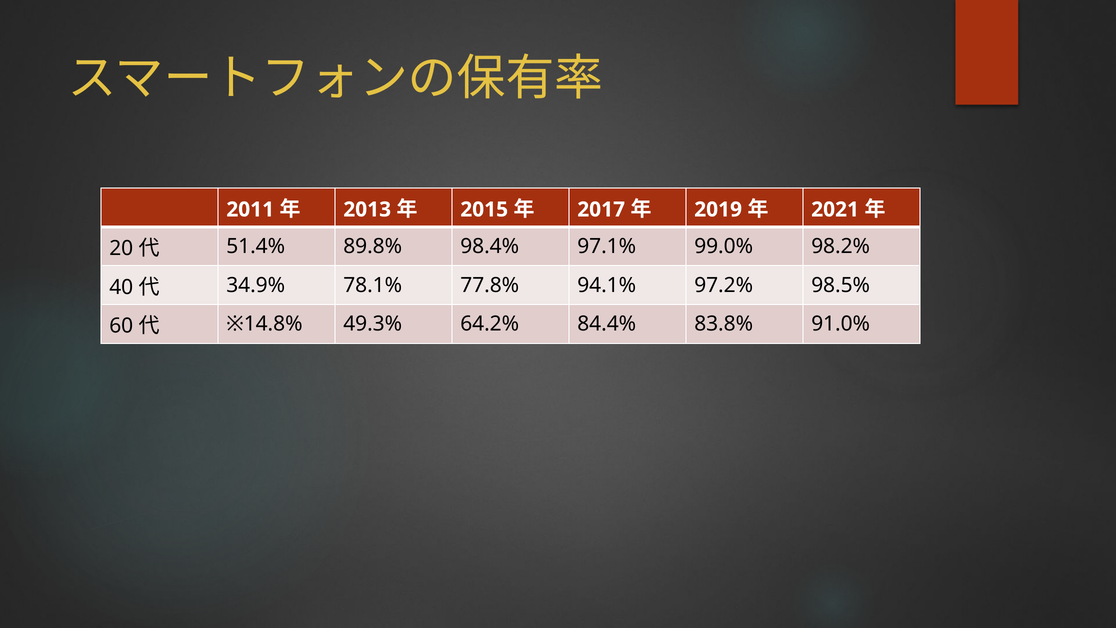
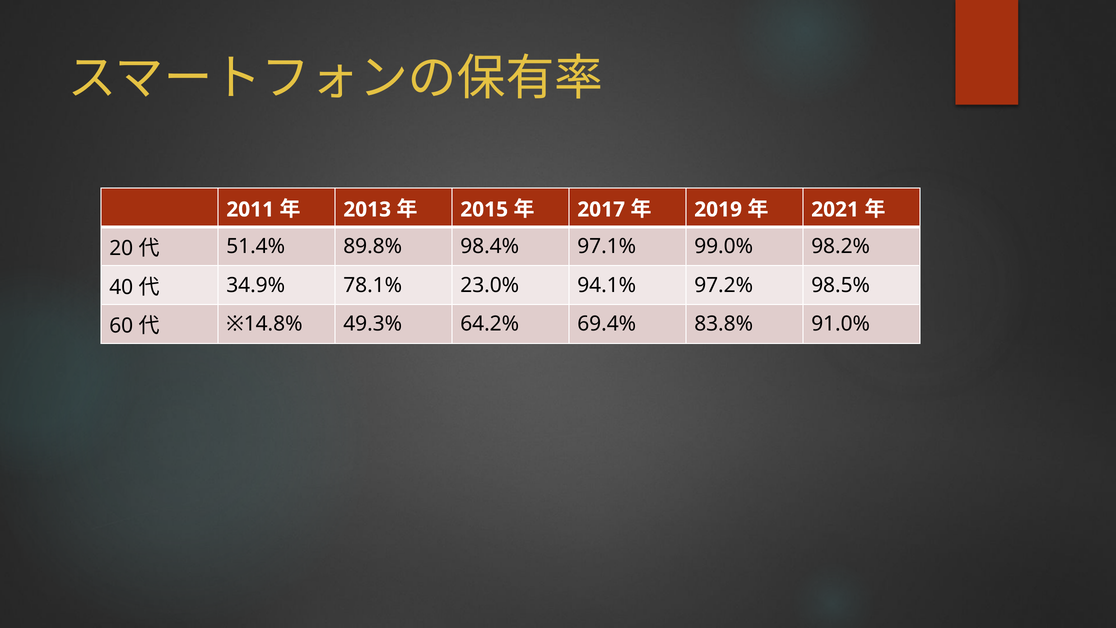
77.8%: 77.8% -> 23.0%
84.4%: 84.4% -> 69.4%
